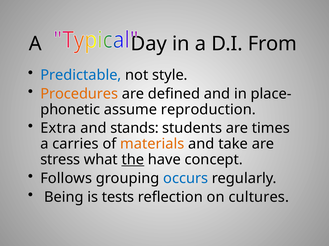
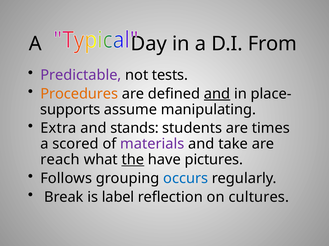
Predictable colour: blue -> purple
style: style -> tests
and at (217, 94) underline: none -> present
phonetic: phonetic -> supports
reproduction: reproduction -> manipulating
carries: carries -> scored
materials colour: orange -> purple
stress: stress -> reach
concept: concept -> pictures
Being: Being -> Break
tests: tests -> label
